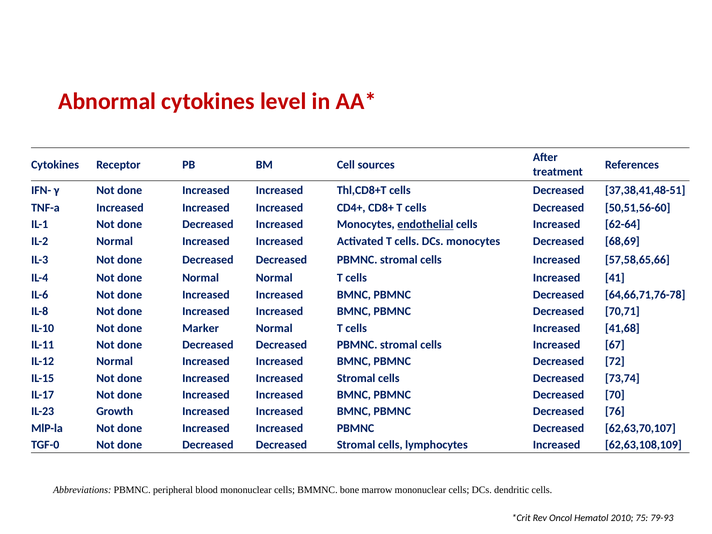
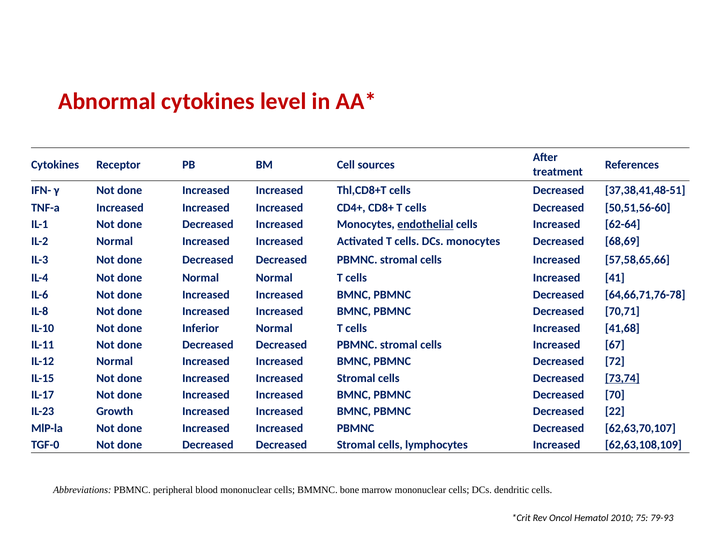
Marker: Marker -> Inferior
73,74 underline: none -> present
76: 76 -> 22
